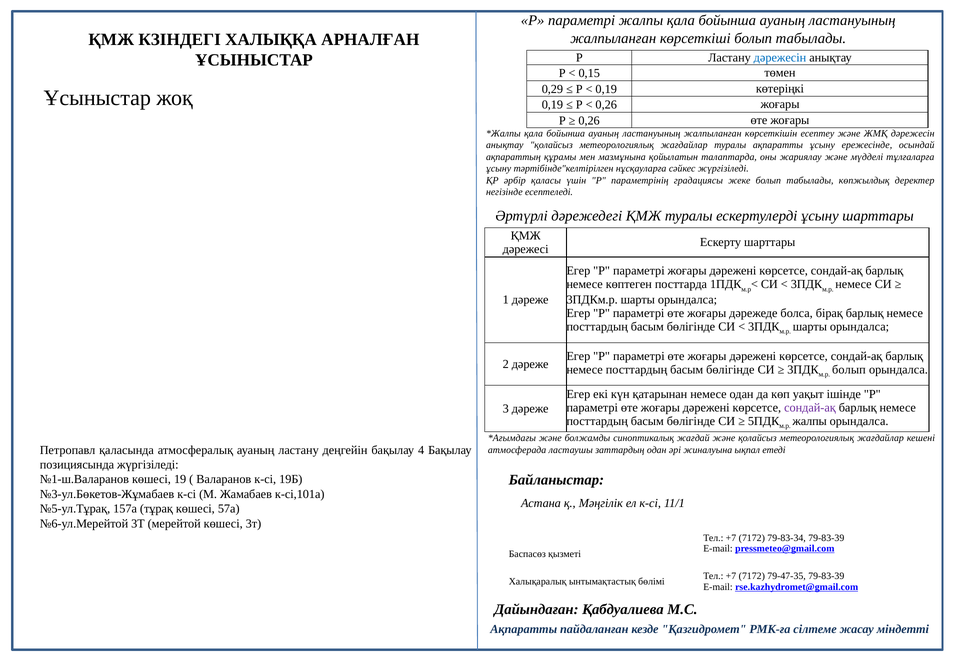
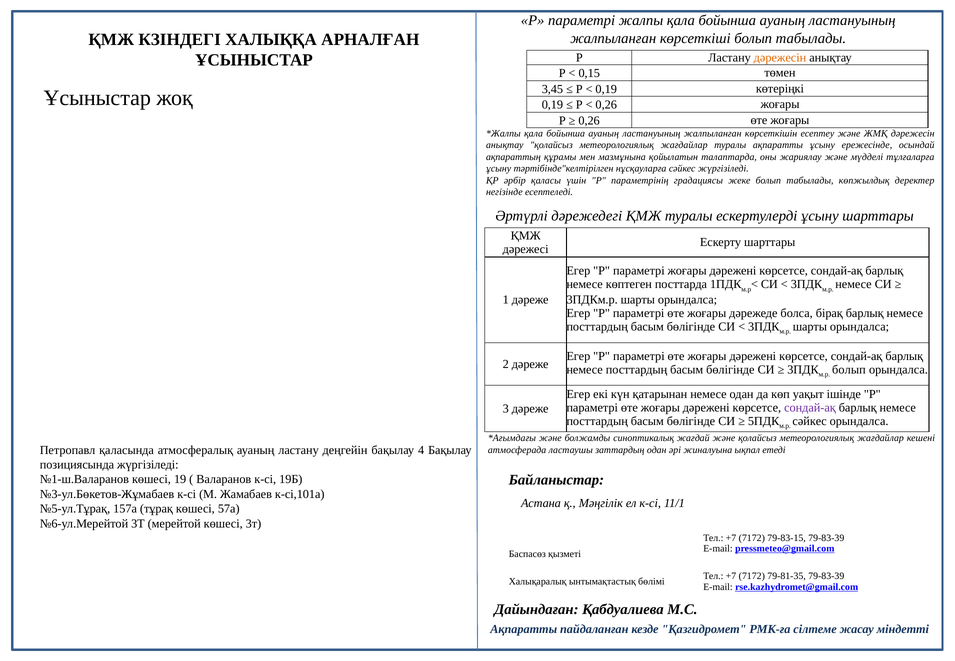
дәрежесін at (780, 58) colour: blue -> orange
0,29: 0,29 -> 3,45
жалпы at (810, 421): жалпы -> сәйкес
79-83-34: 79-83-34 -> 79-83-15
79-47-35: 79-47-35 -> 79-81-35
